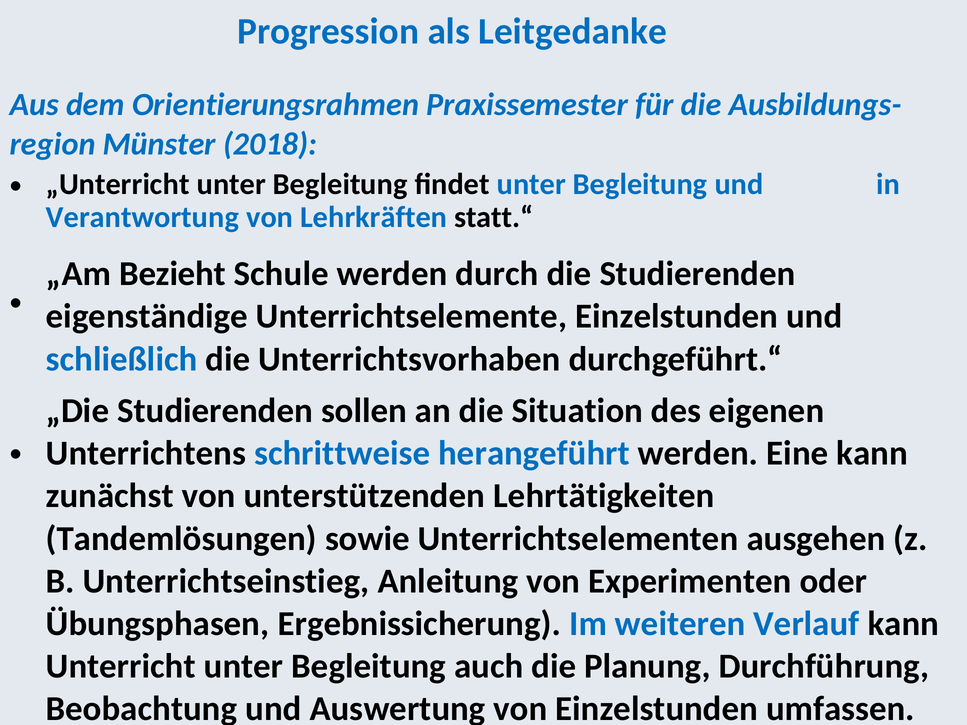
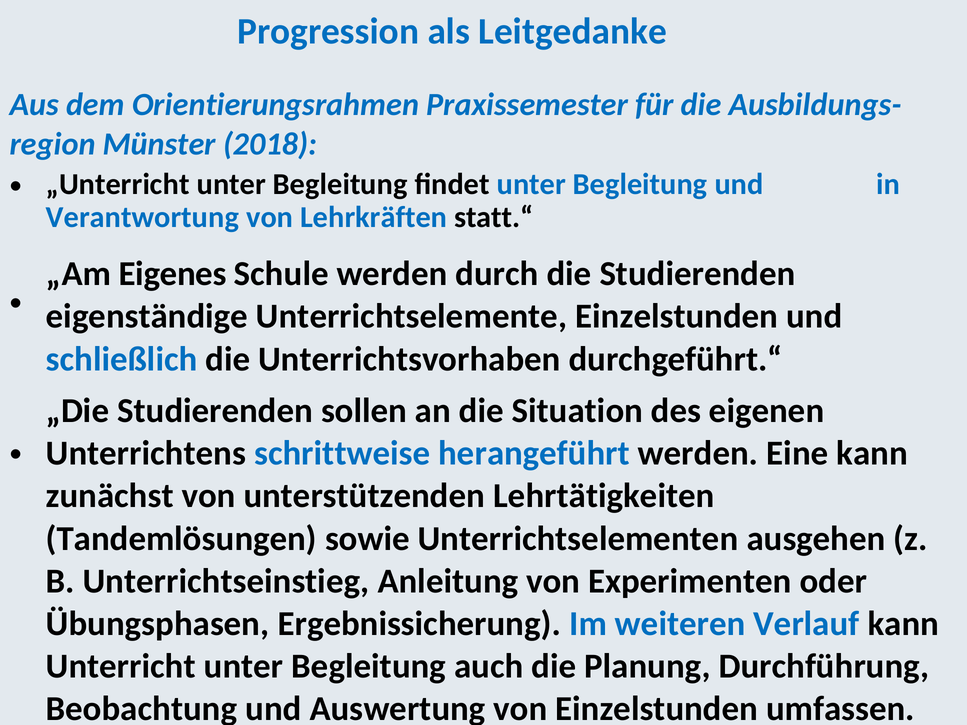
Bezieht: Bezieht -> Eigenes
